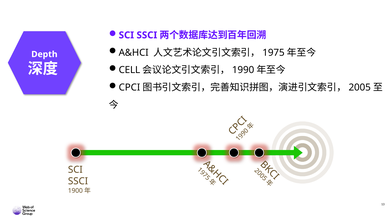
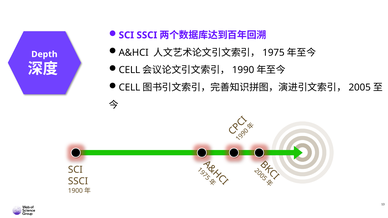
CPCI at (129, 88): CPCI -> CELL
